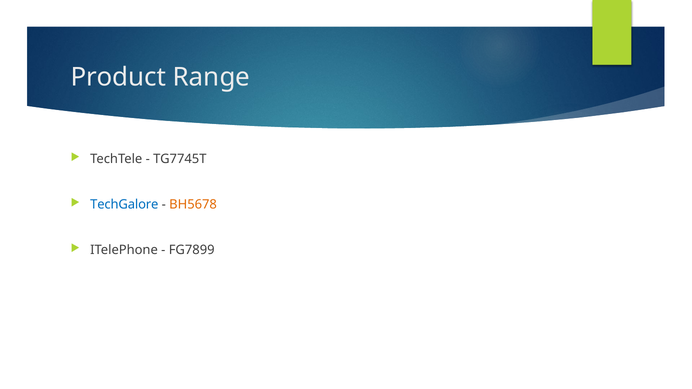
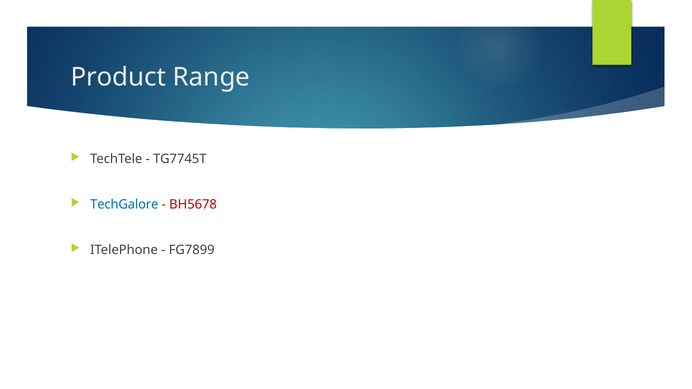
BH5678 colour: orange -> red
